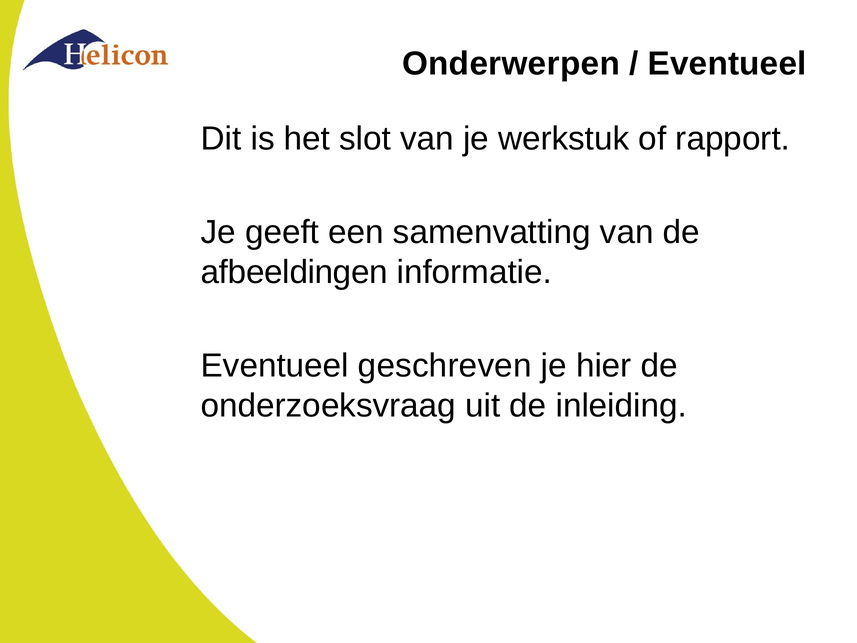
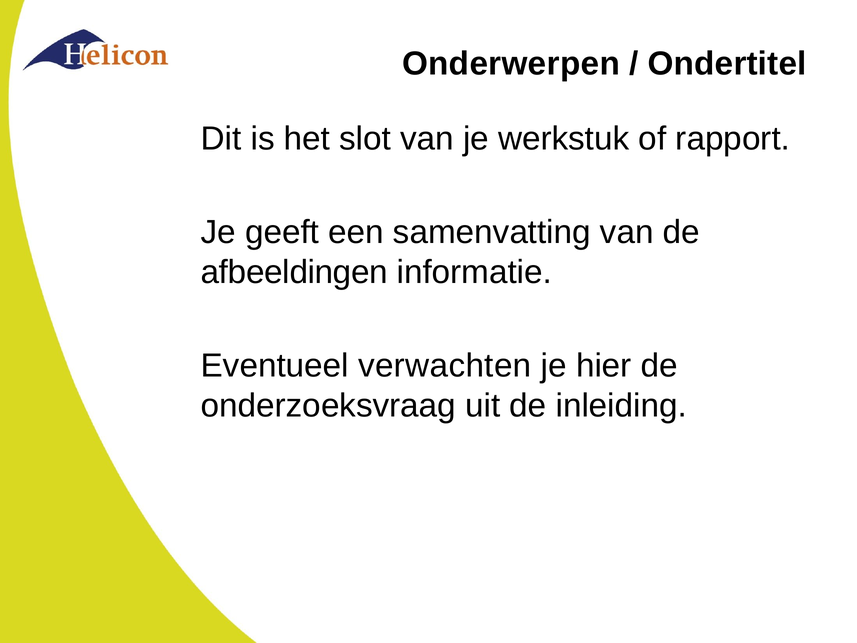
Eventueel at (727, 64): Eventueel -> Ondertitel
geschreven: geschreven -> verwachten
